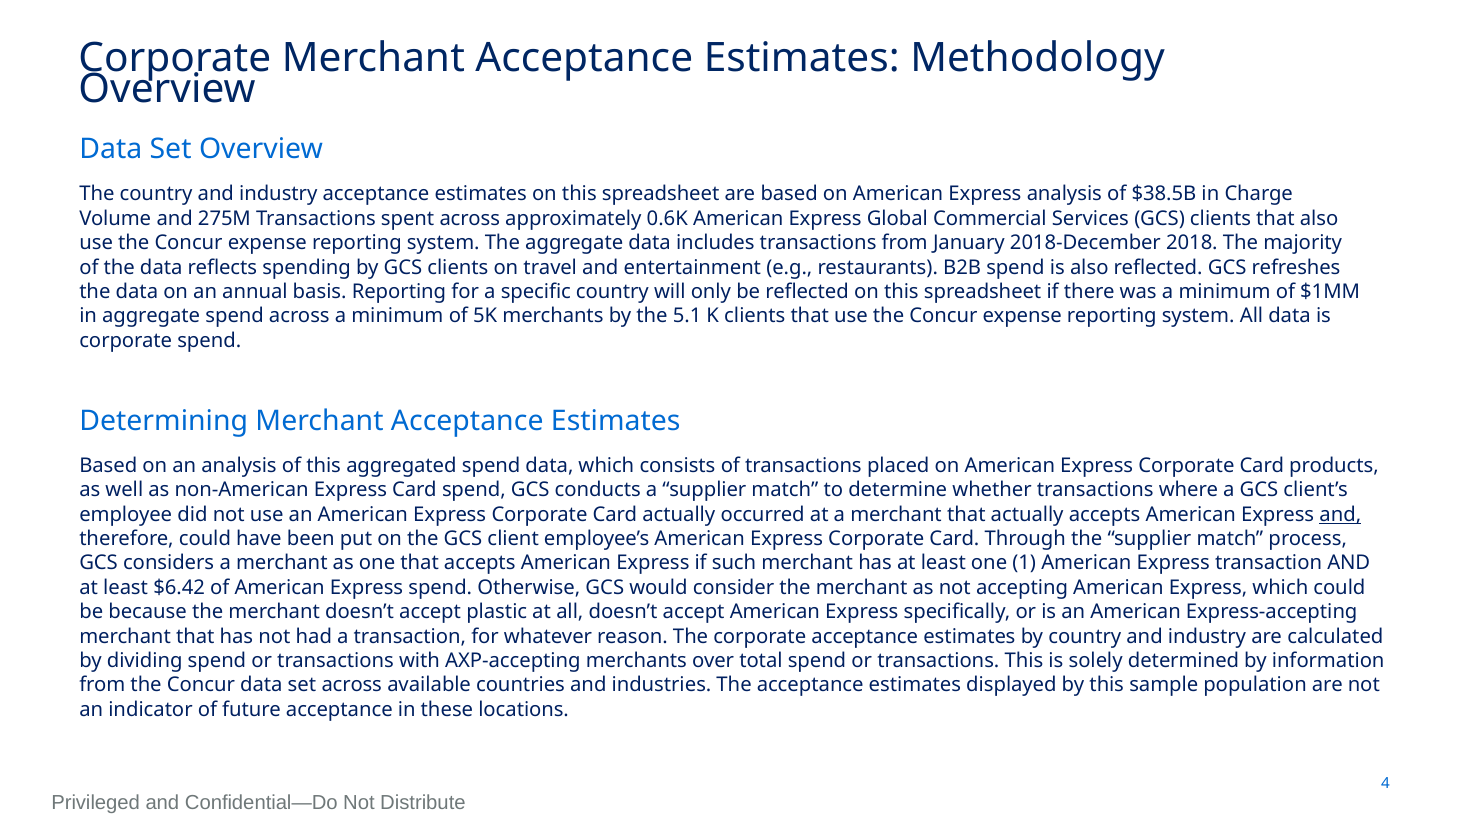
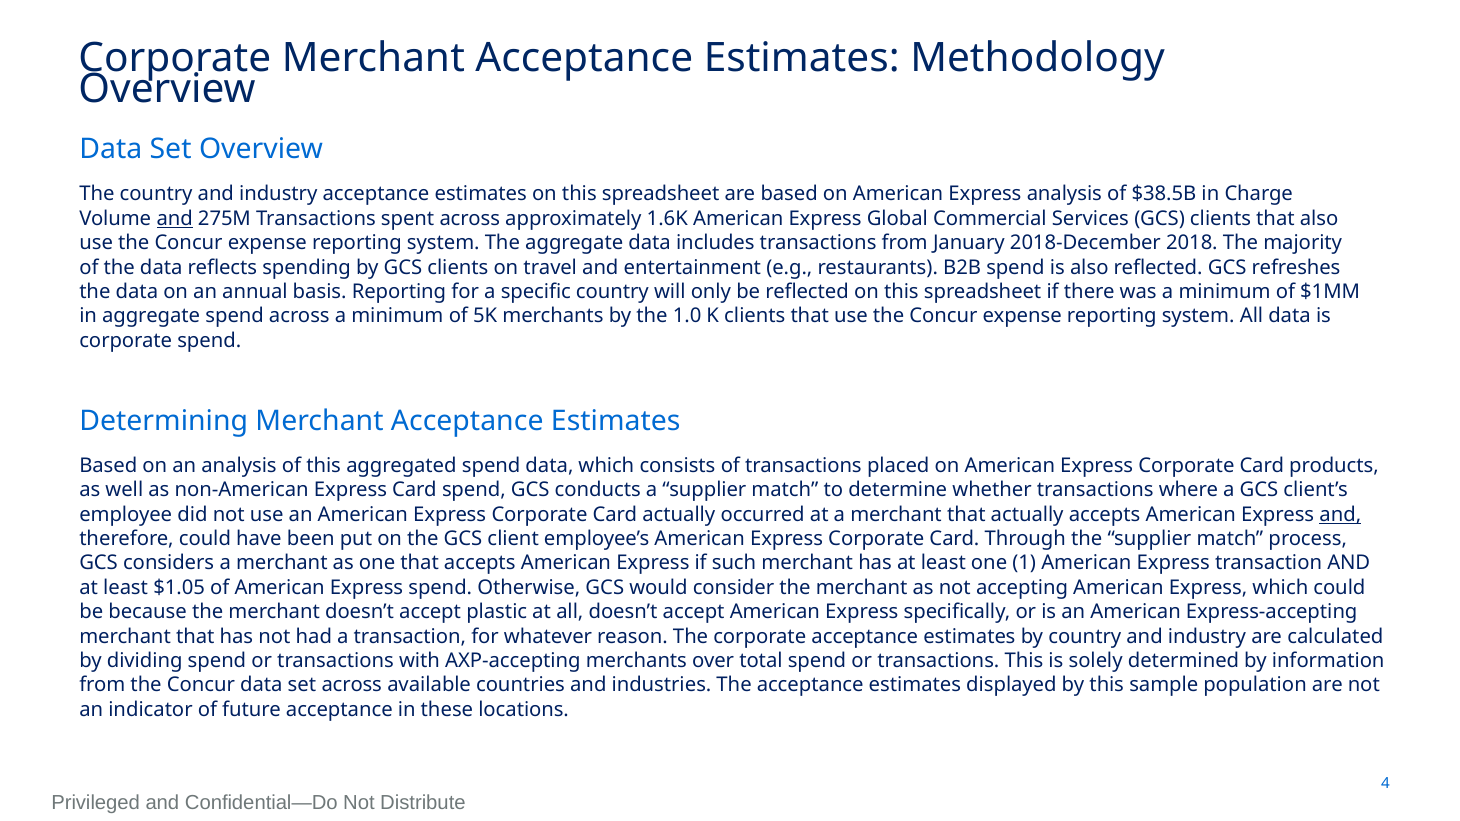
and at (175, 219) underline: none -> present
0.6K: 0.6K -> 1.6K
5.1: 5.1 -> 1.0
$6.42: $6.42 -> $1.05
